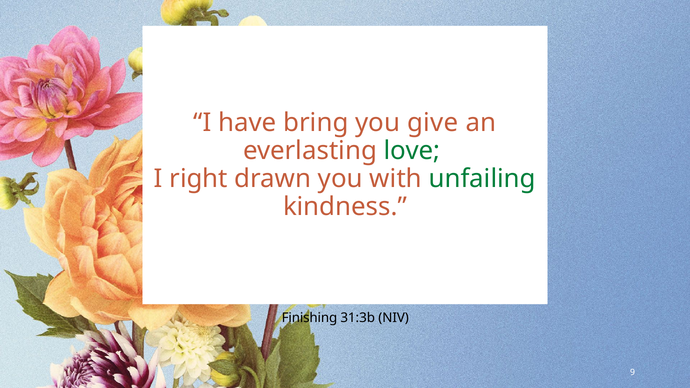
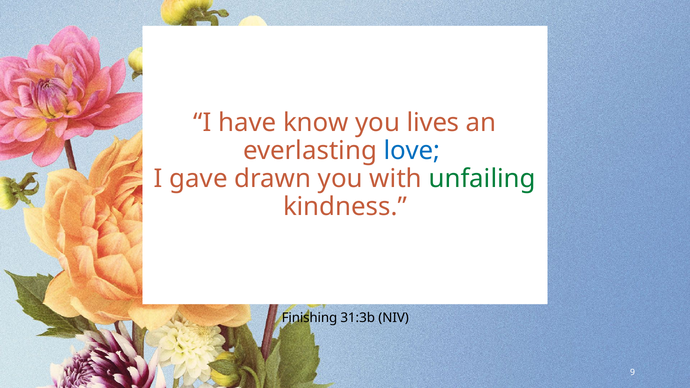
bring: bring -> know
give: give -> lives
love colour: green -> blue
right: right -> gave
